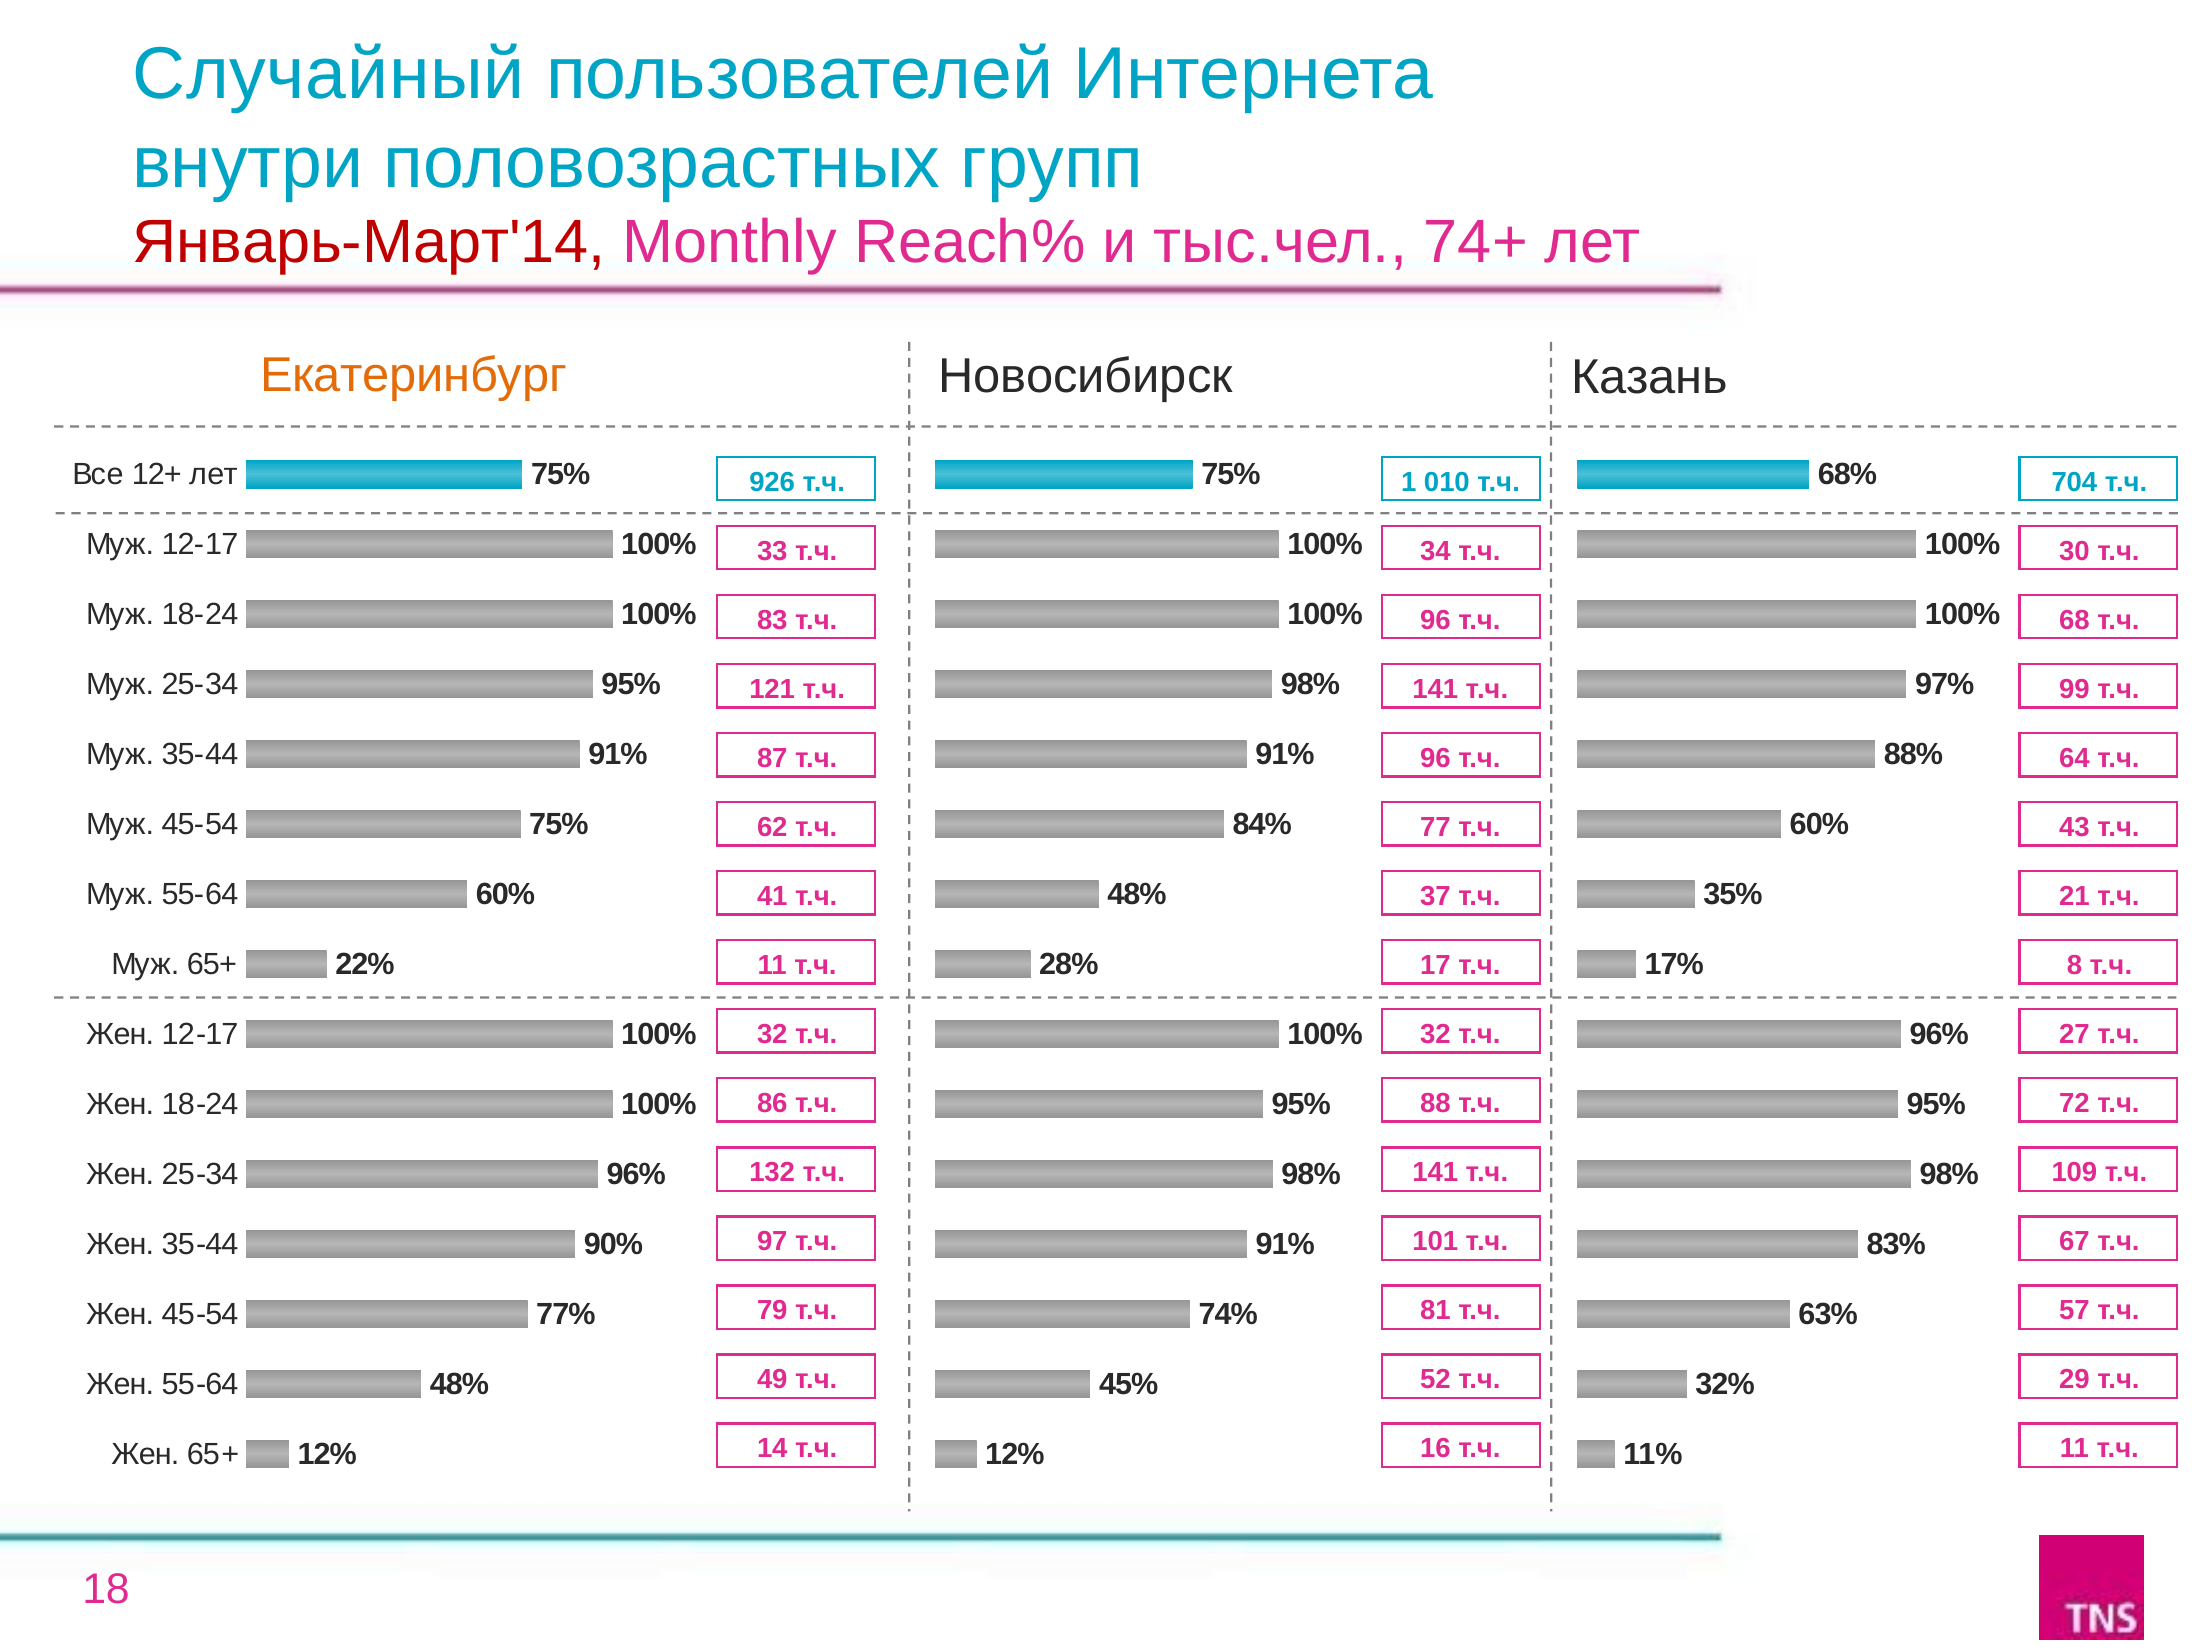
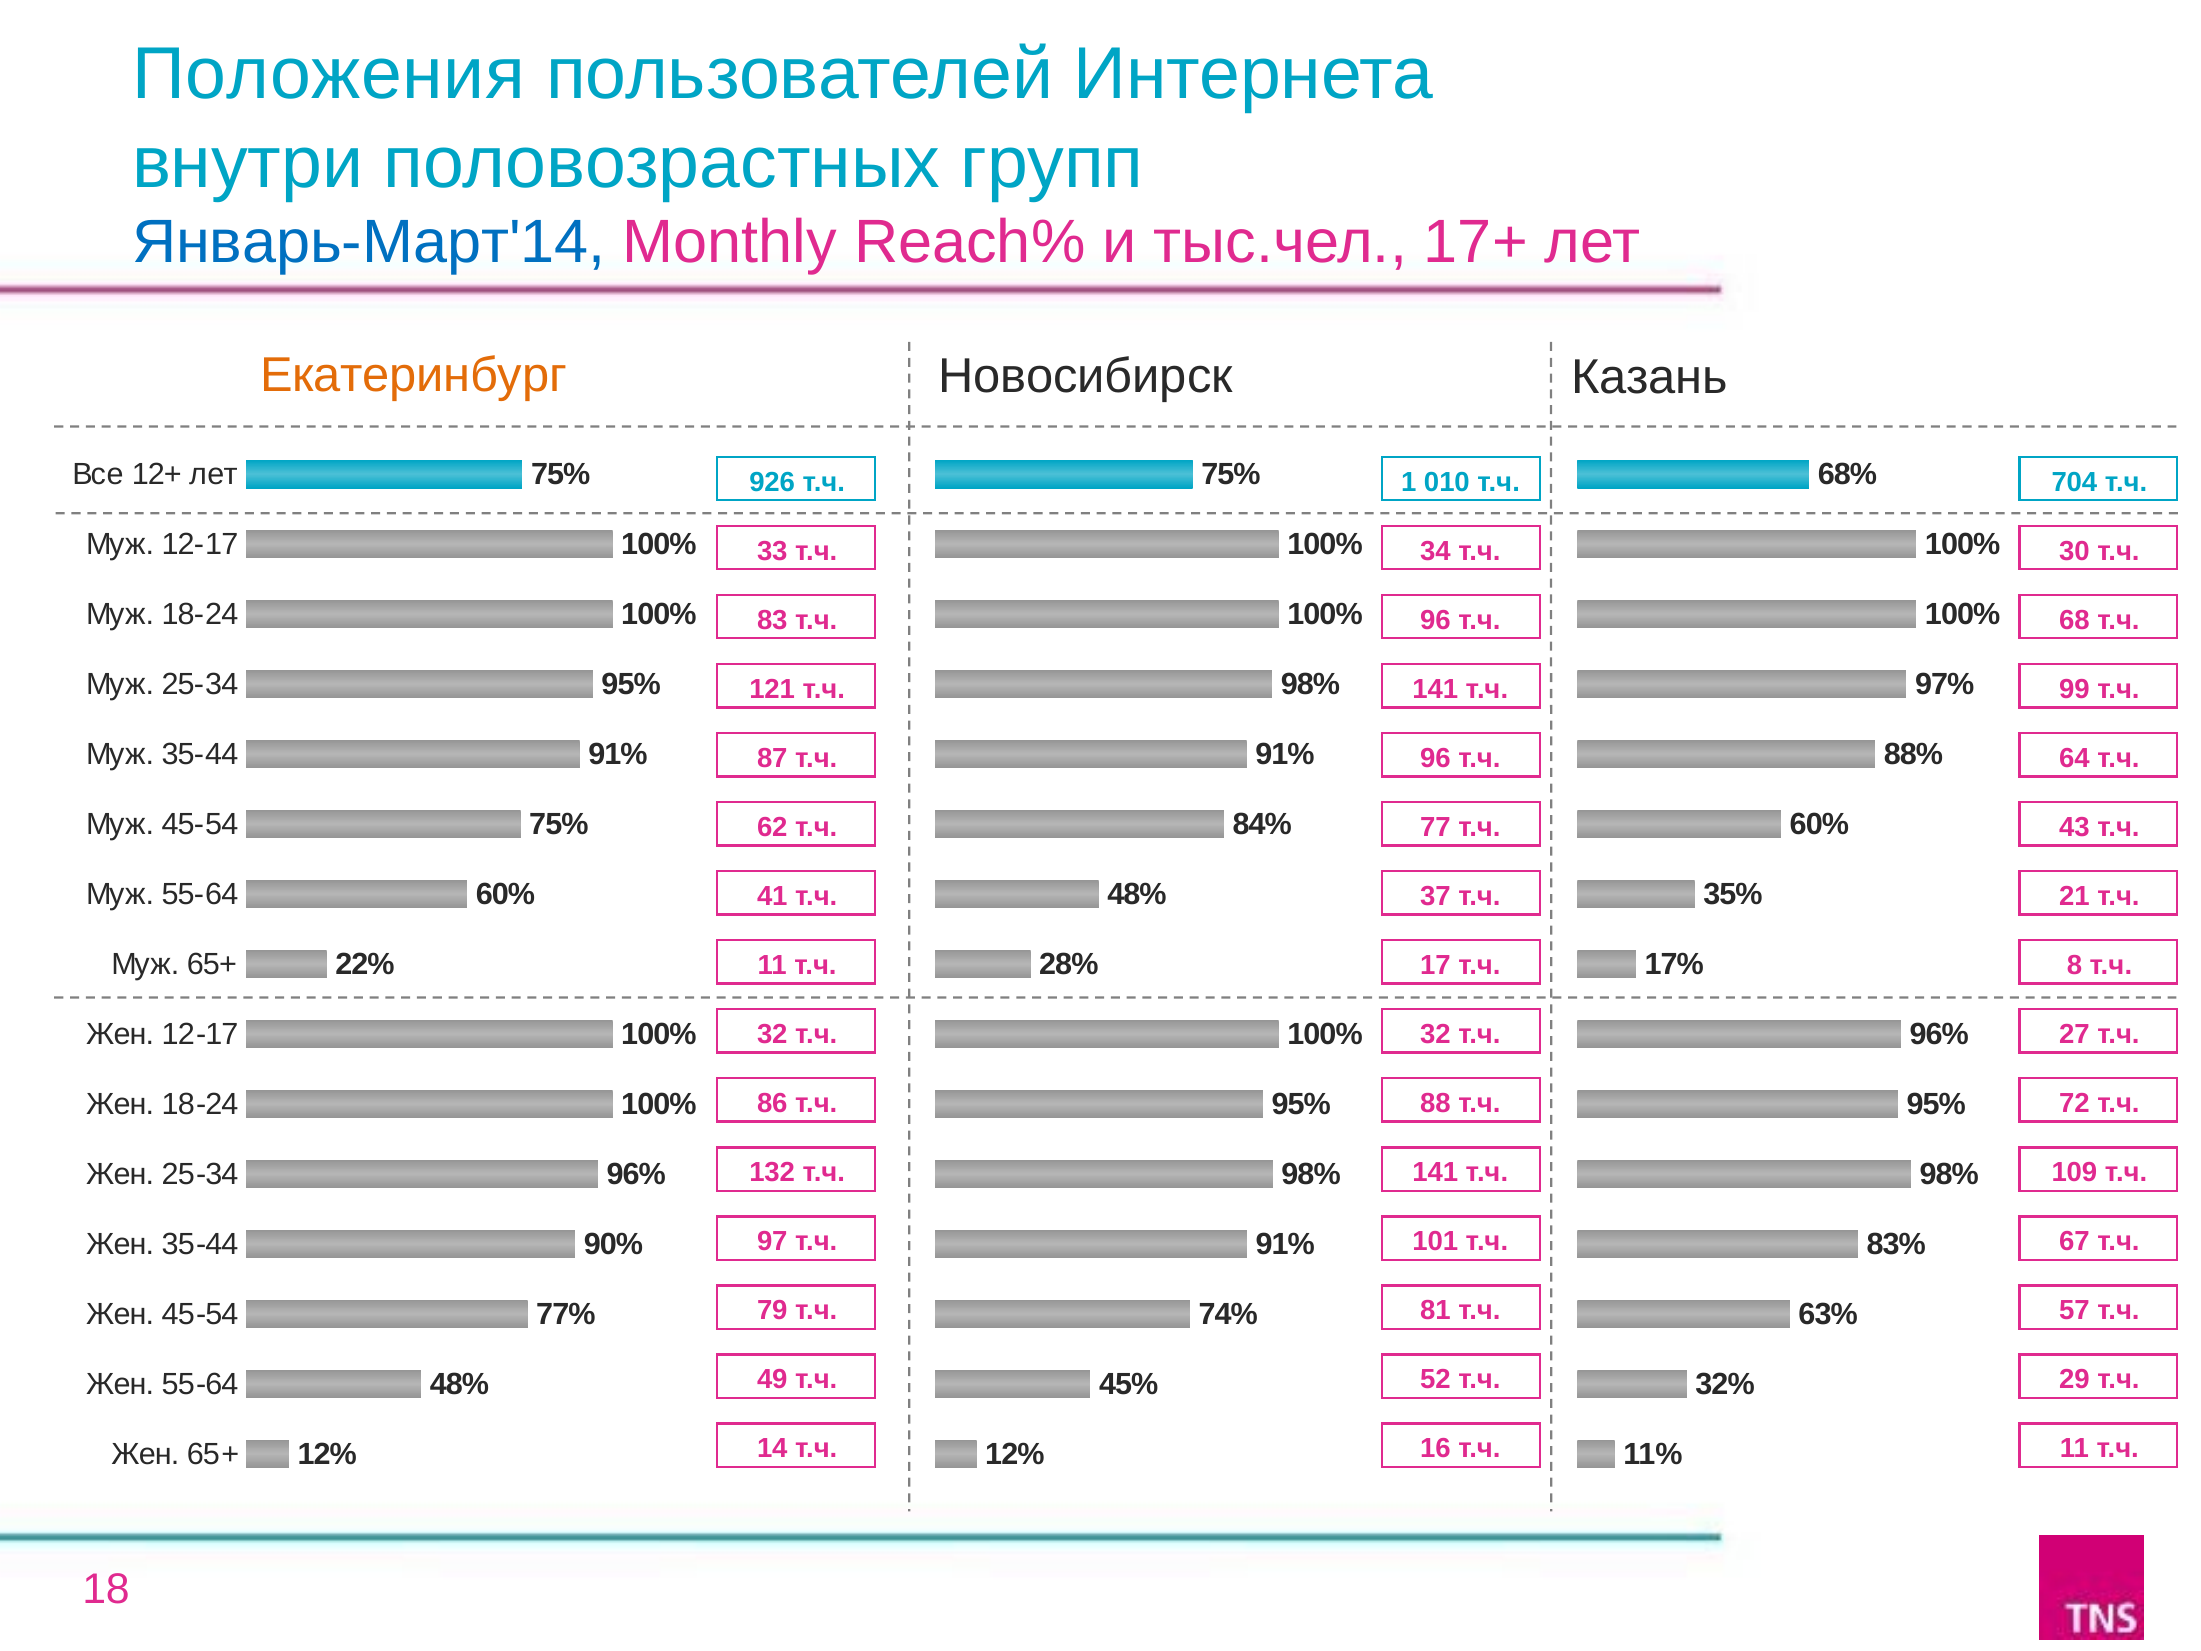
Случайный: Случайный -> Положения
Январь-Март'14 colour: red -> blue
74+: 74+ -> 17+
